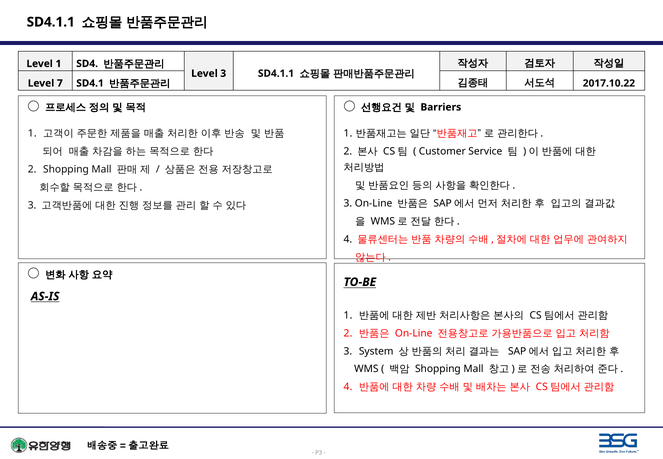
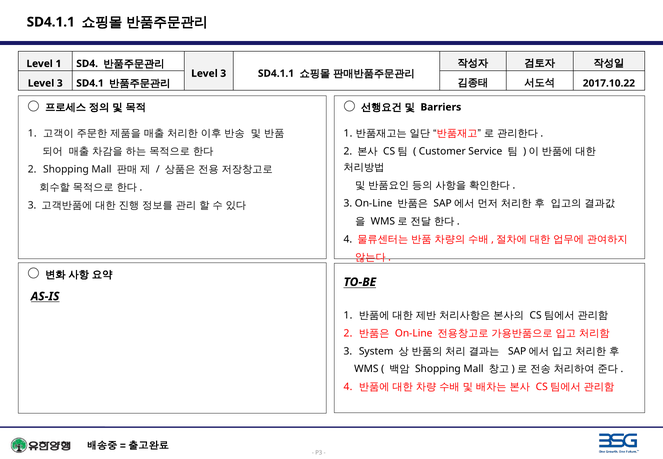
7 at (60, 83): 7 -> 3
